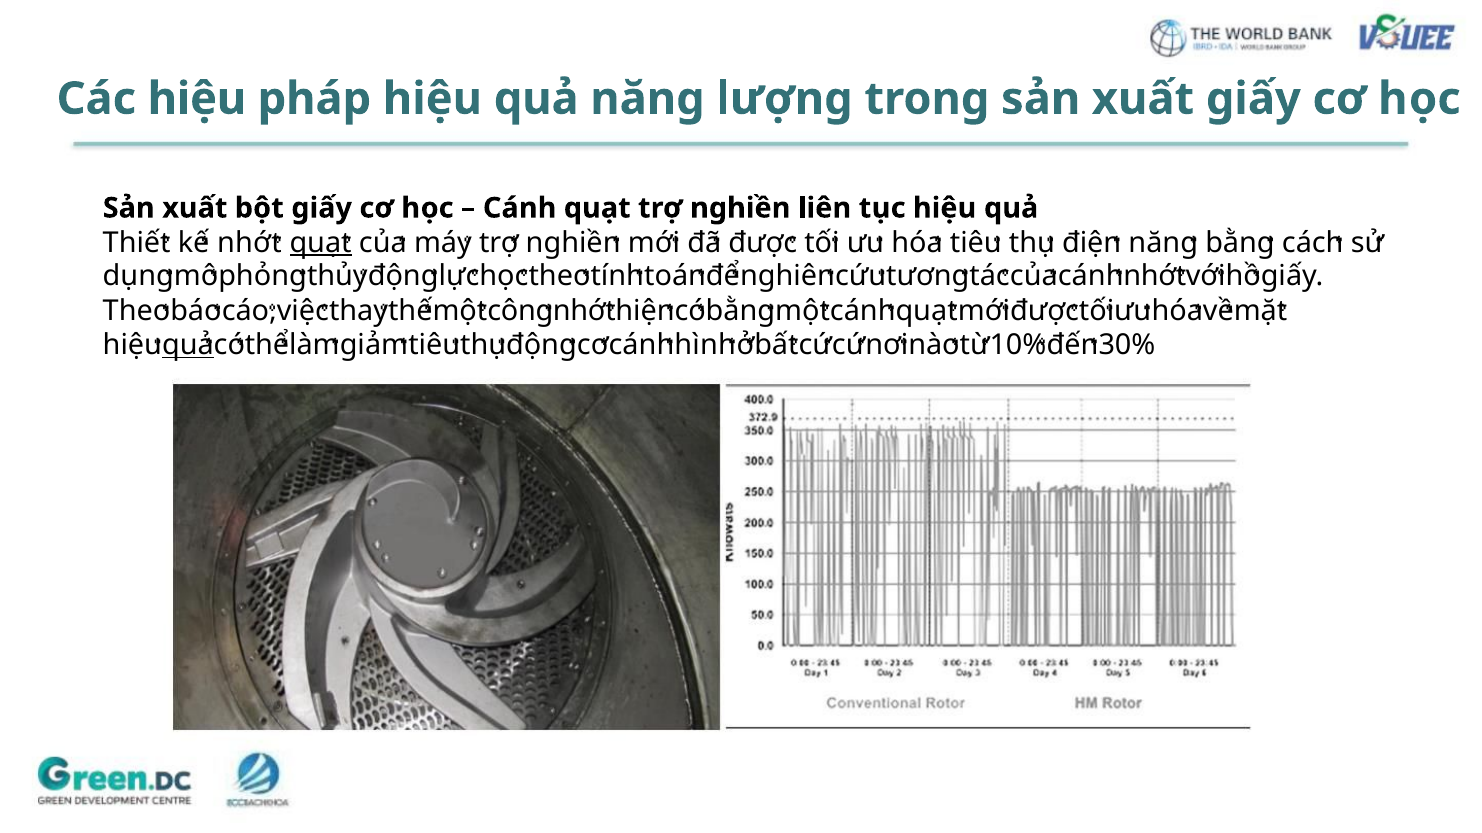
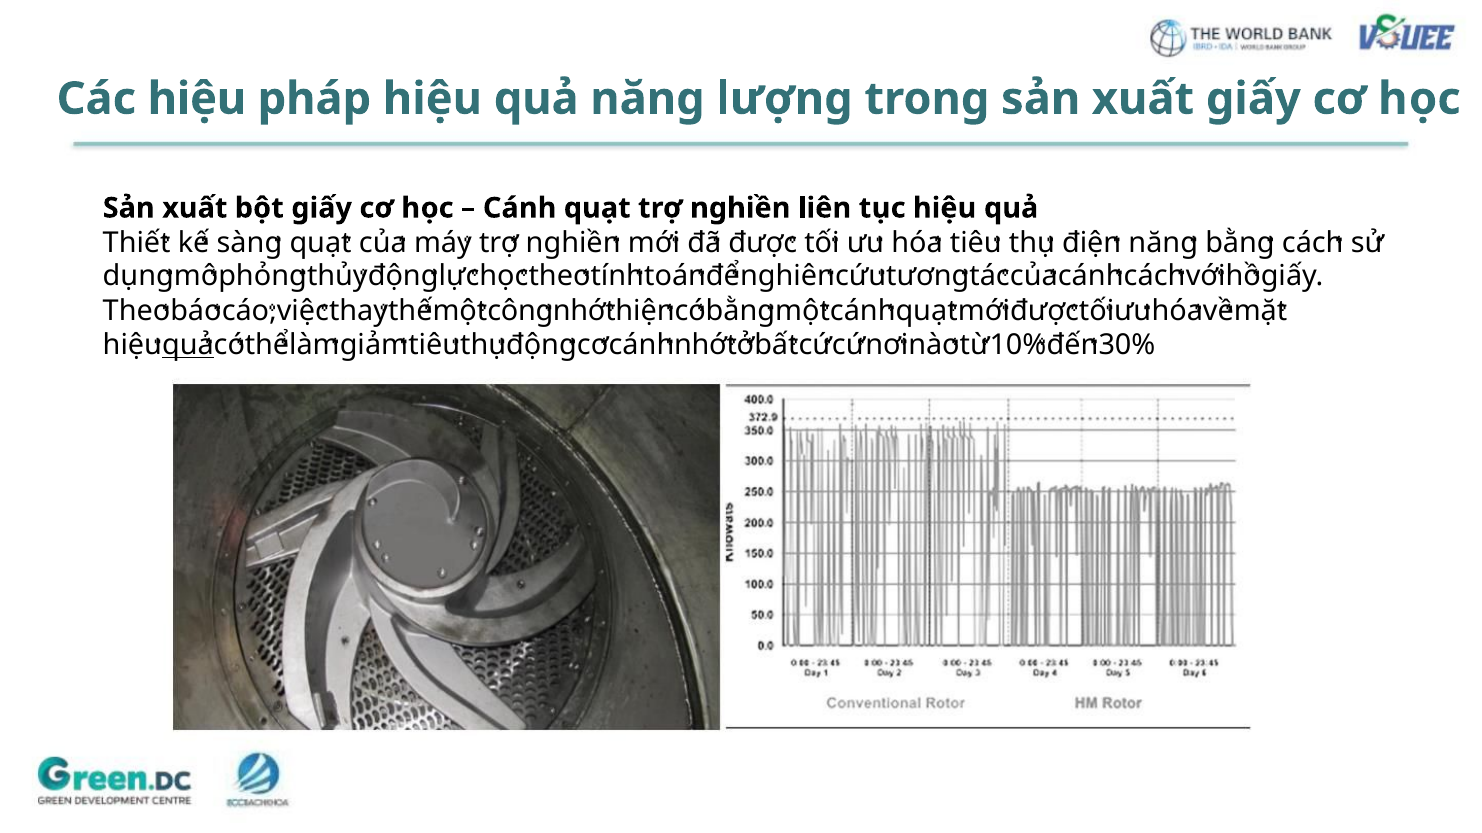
nhớt at (249, 243): nhớt -> sàng
quạt at (321, 243) underline: present -> none
nhớt at (1155, 276): nhớt -> cách
hình at (705, 345): hình -> nhớt
